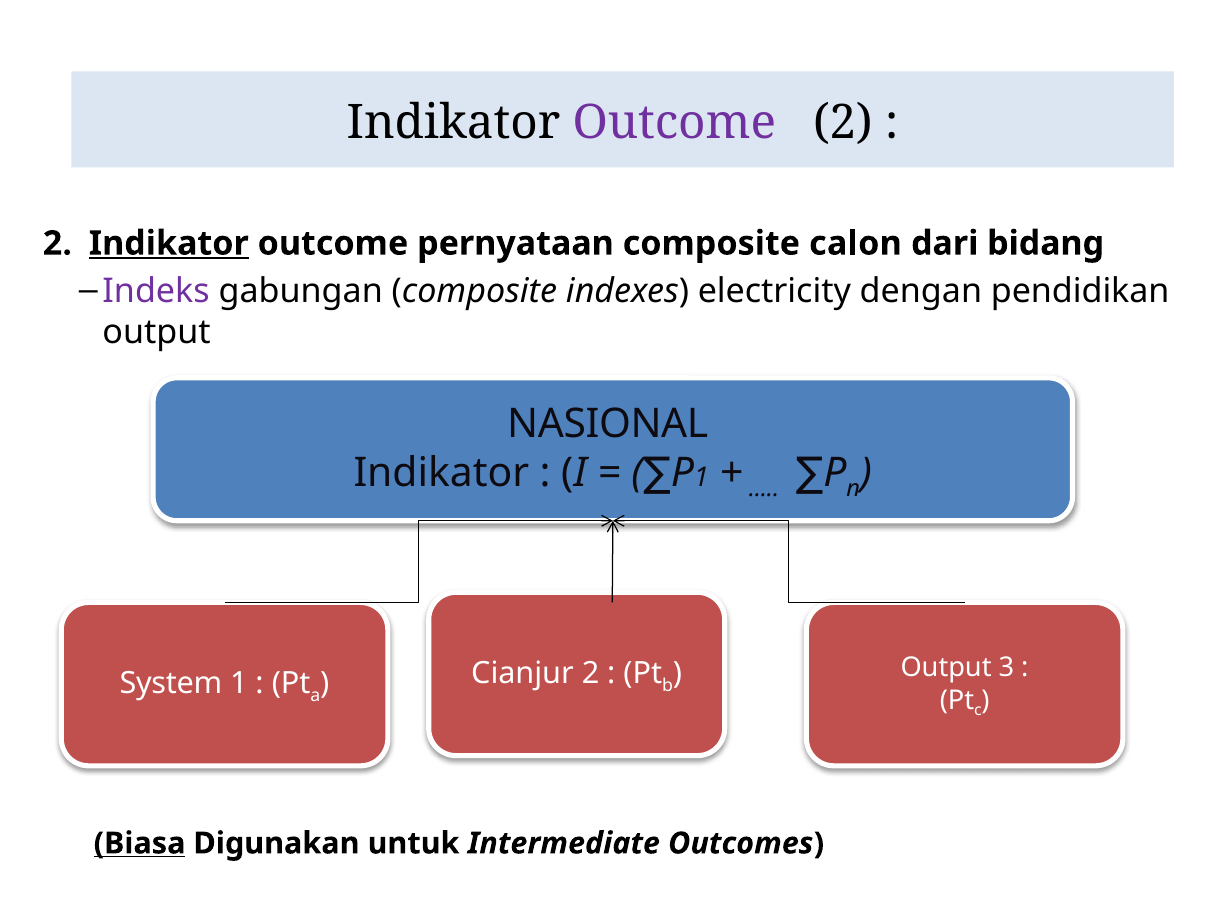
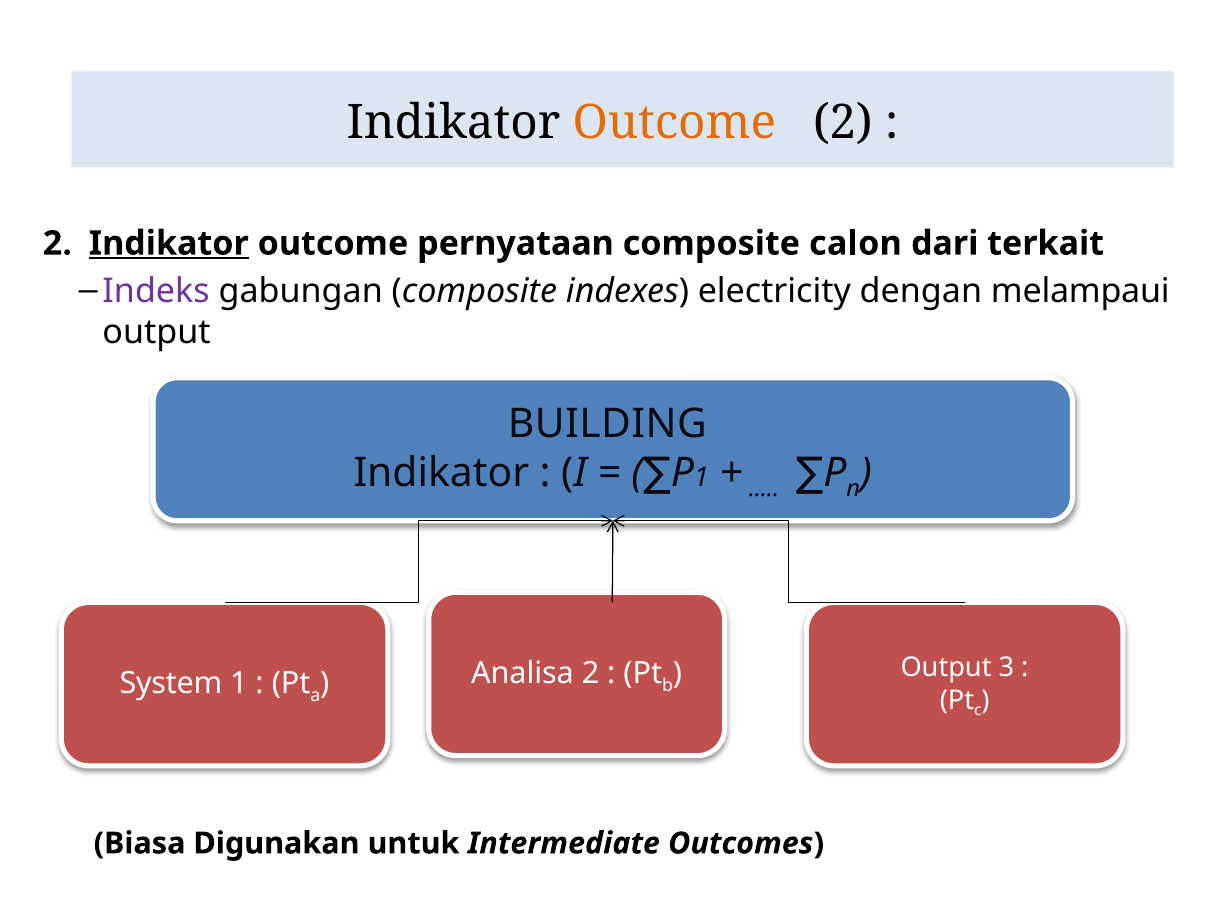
Outcome at (674, 123) colour: purple -> orange
bidang: bidang -> terkait
pendidikan: pendidikan -> melampaui
NASIONAL: NASIONAL -> BUILDING
Cianjur: Cianjur -> Analisa
Biasa underline: present -> none
